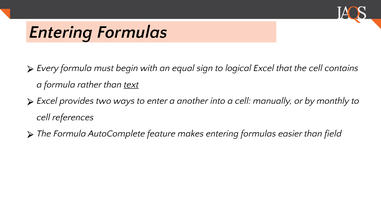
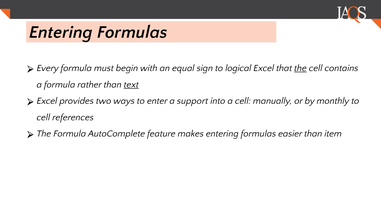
the at (300, 68) underline: none -> present
another: another -> support
field: field -> item
